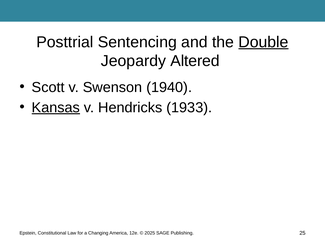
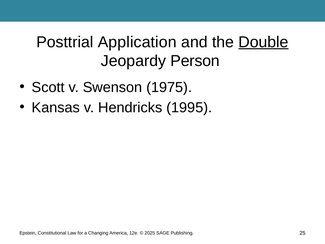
Sentencing: Sentencing -> Application
Altered: Altered -> Person
1940: 1940 -> 1975
Kansas underline: present -> none
1933: 1933 -> 1995
